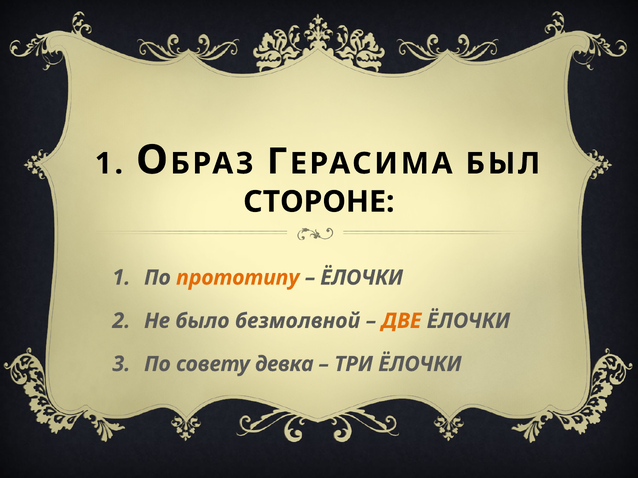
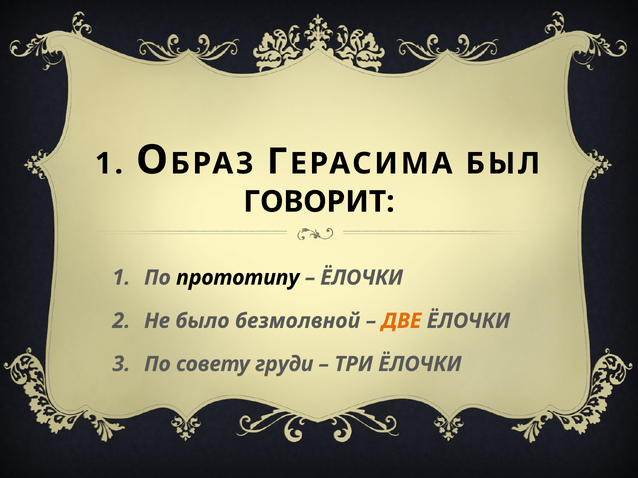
СТОРОНЕ: СТОРОНЕ -> ГОВОРИТ
прототипу colour: orange -> black
девка: девка -> груди
